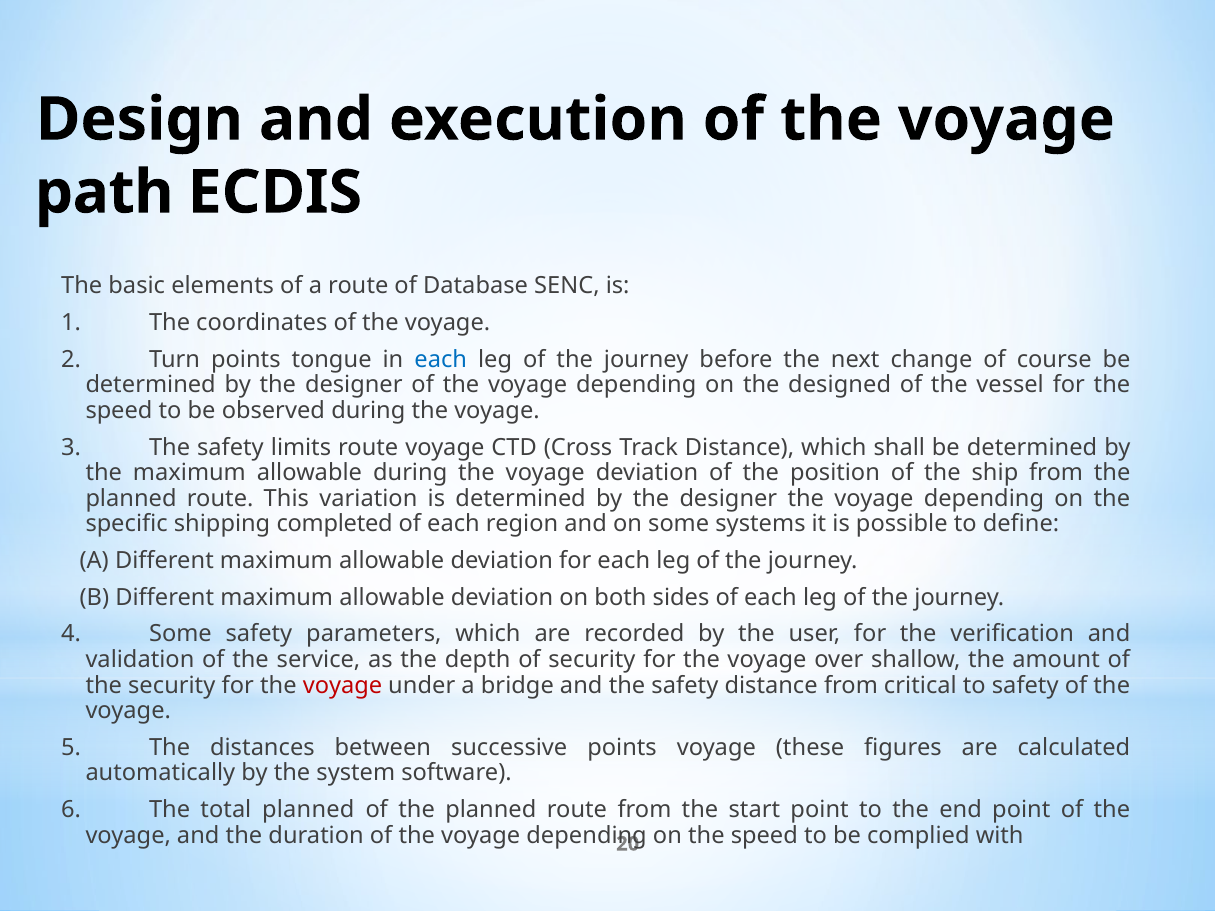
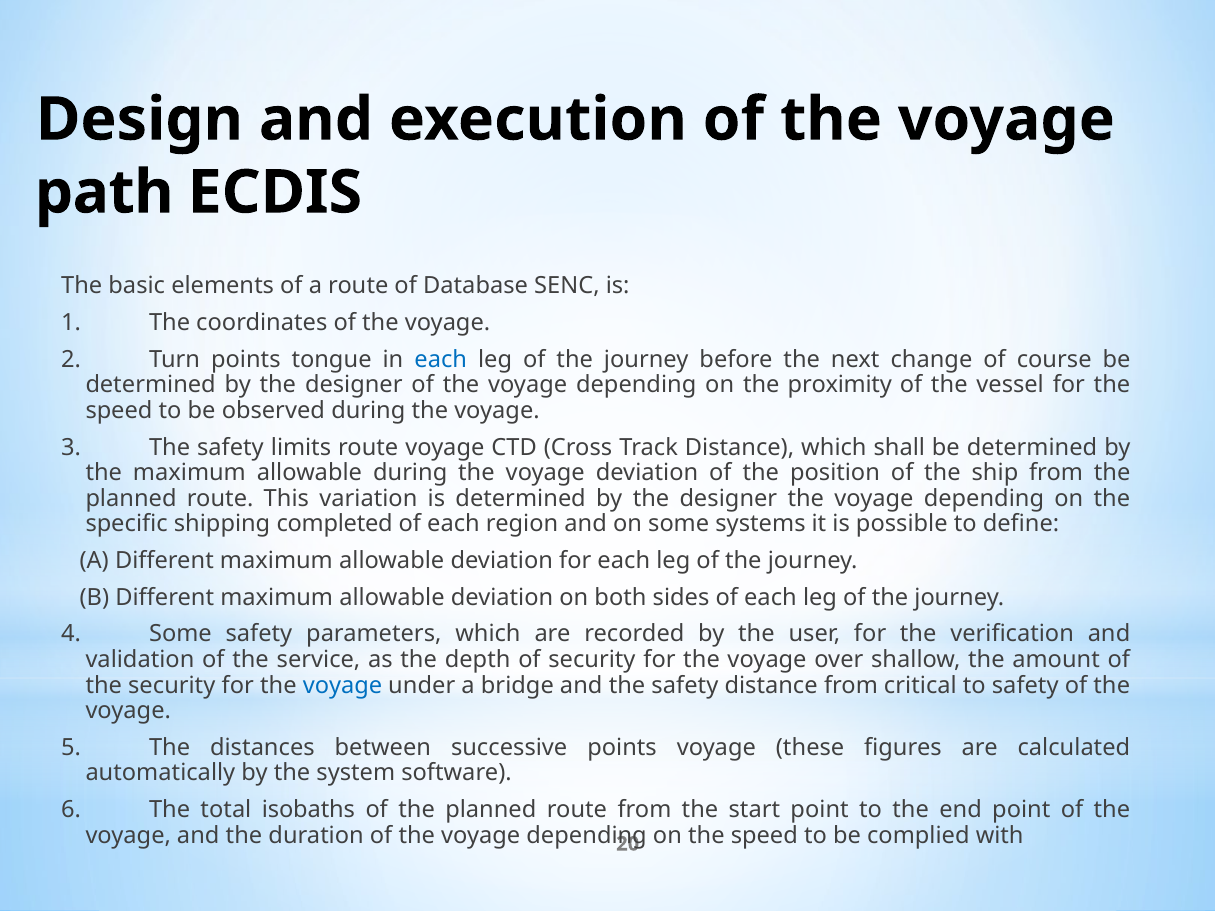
designed: designed -> proximity
voyage at (343, 685) colour: red -> blue
total planned: planned -> isobaths
